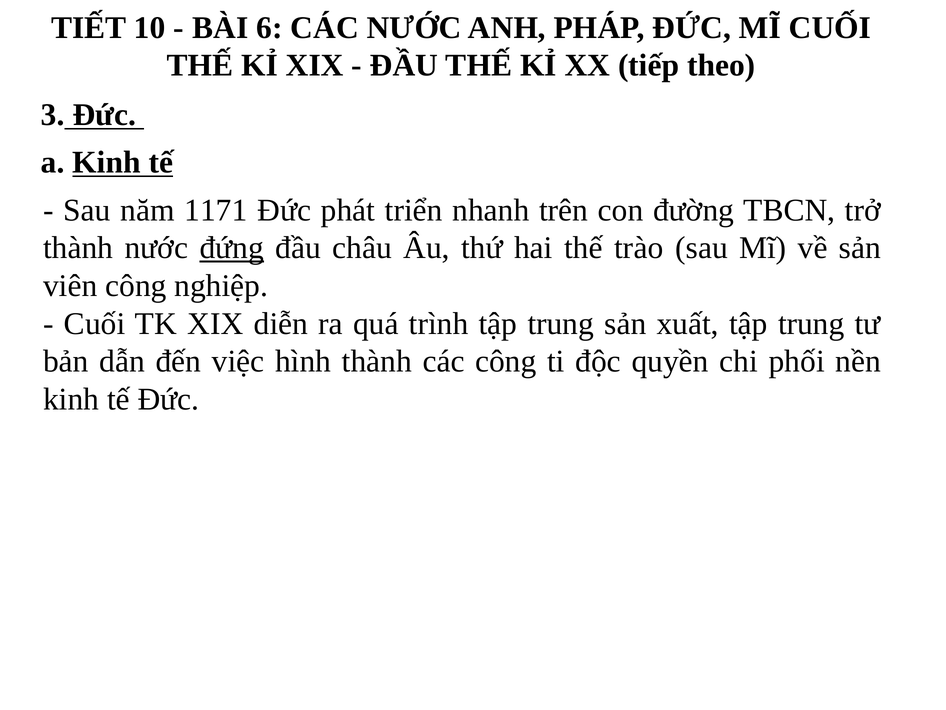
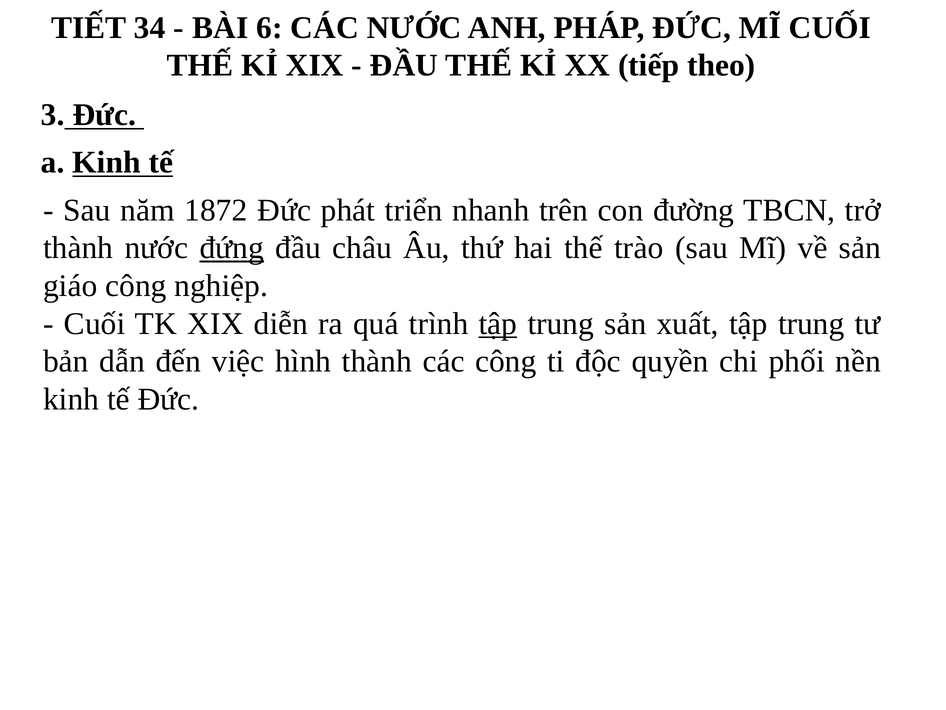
10: 10 -> 34
1171: 1171 -> 1872
viên: viên -> giáo
tập at (498, 323) underline: none -> present
